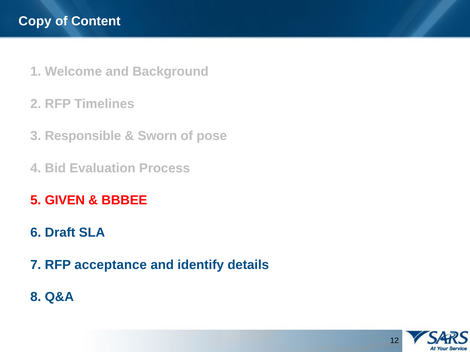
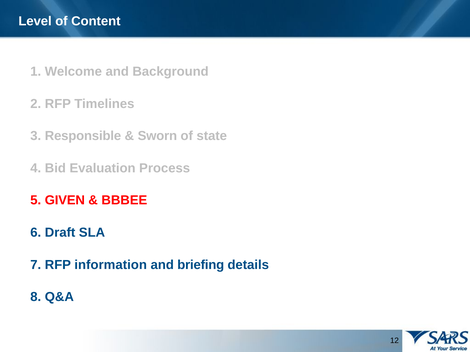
Copy: Copy -> Level
pose: pose -> state
acceptance: acceptance -> information
identify: identify -> briefing
